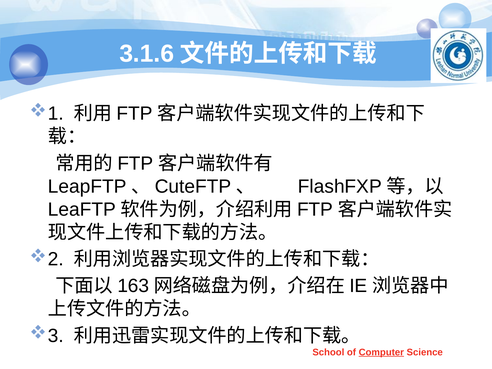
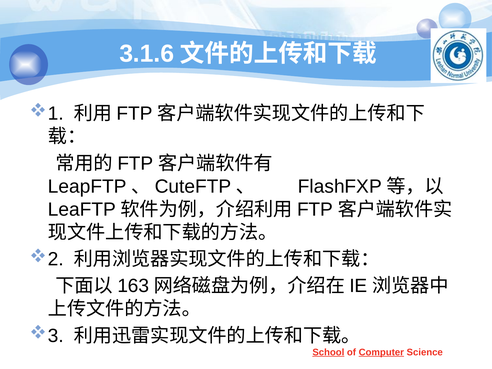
School underline: none -> present
